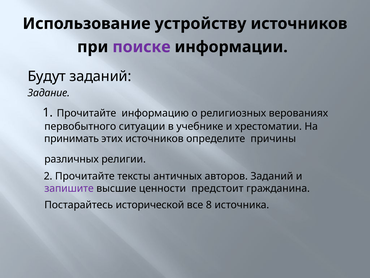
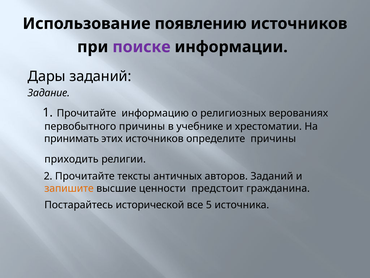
устройству: устройству -> появлению
Будут: Будут -> Дары
первобытного ситуации: ситуации -> причины
различных: различных -> приходить
запишите colour: purple -> orange
8: 8 -> 5
